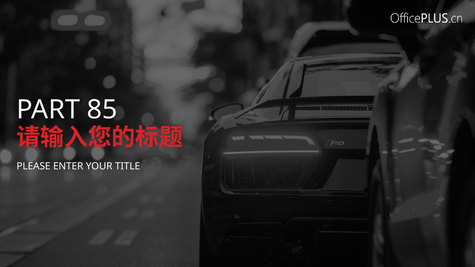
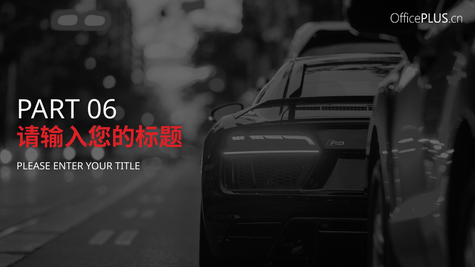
85: 85 -> 06
